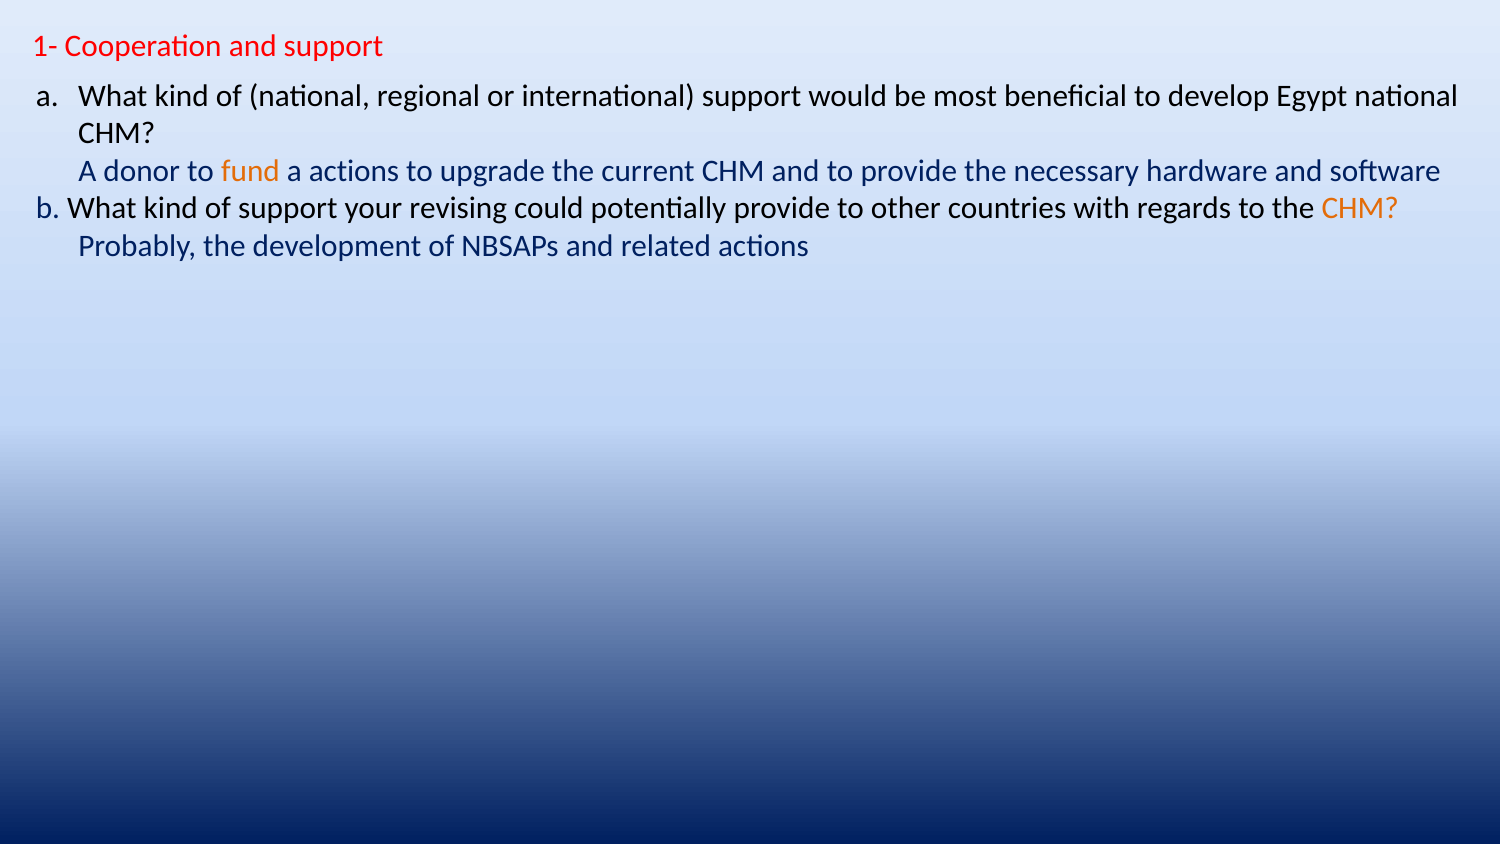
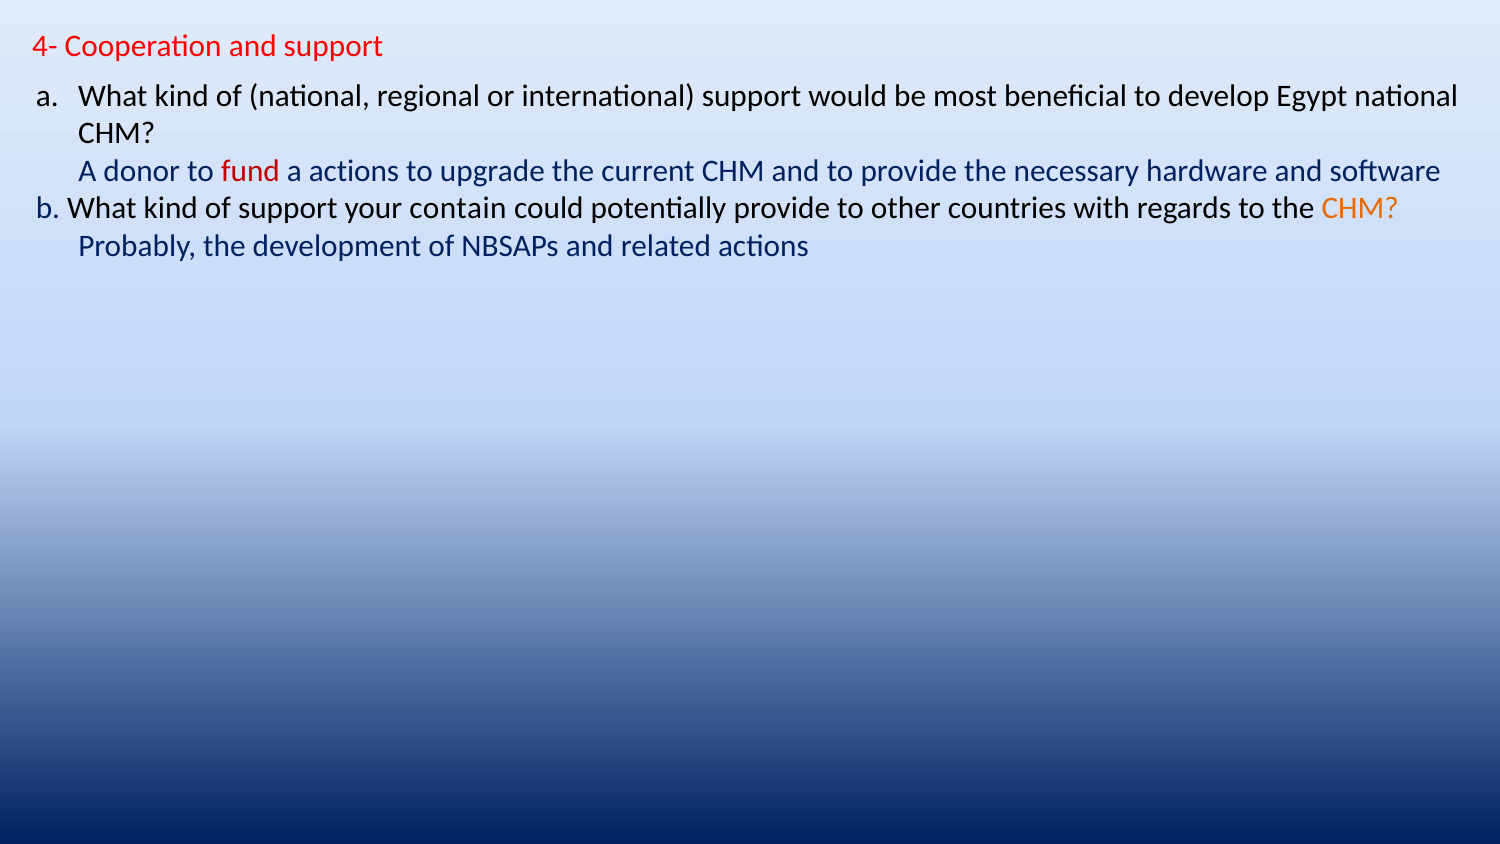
1-: 1- -> 4-
fund colour: orange -> red
revising: revising -> contain
